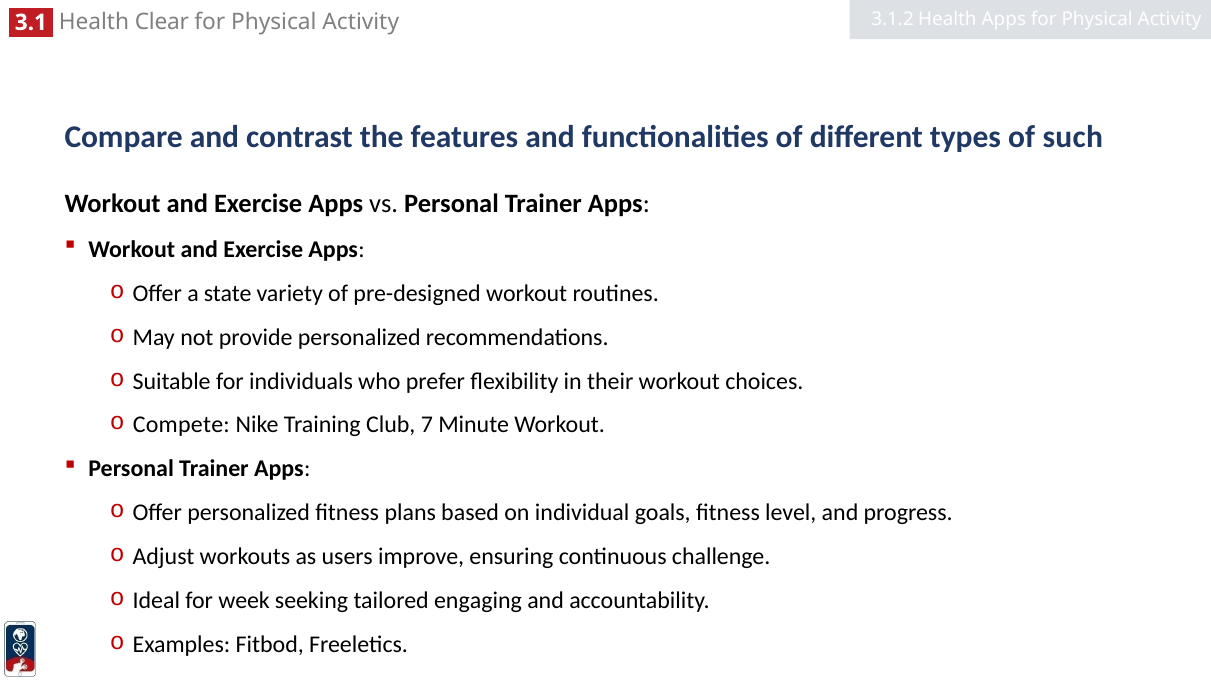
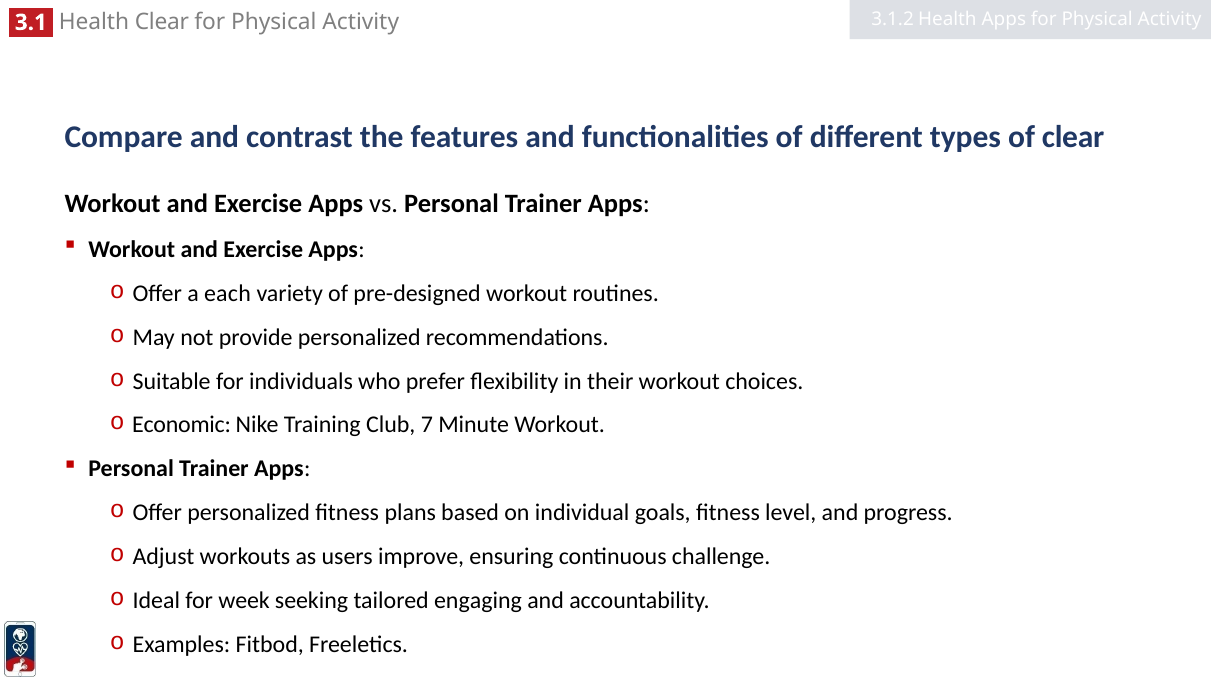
of such: such -> clear
state: state -> each
Compete: Compete -> Economic
